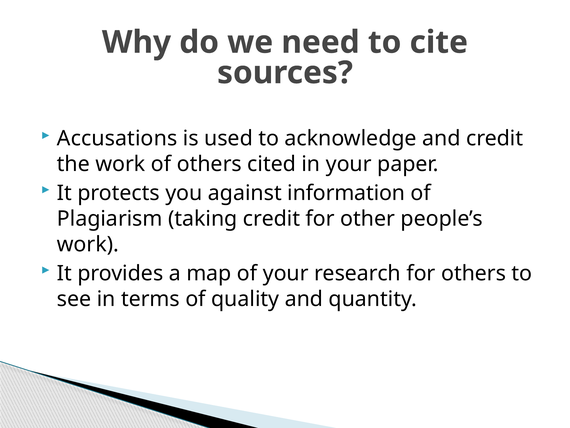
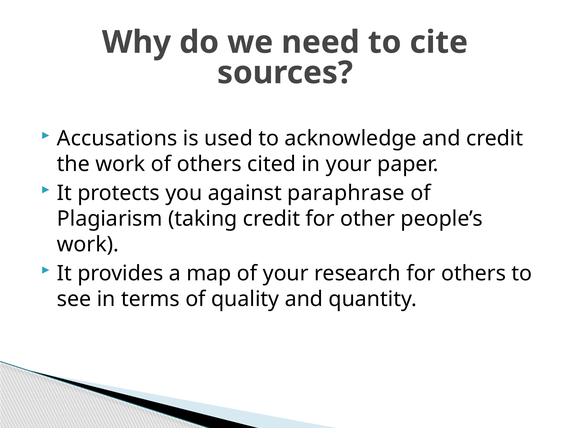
information: information -> paraphrase
